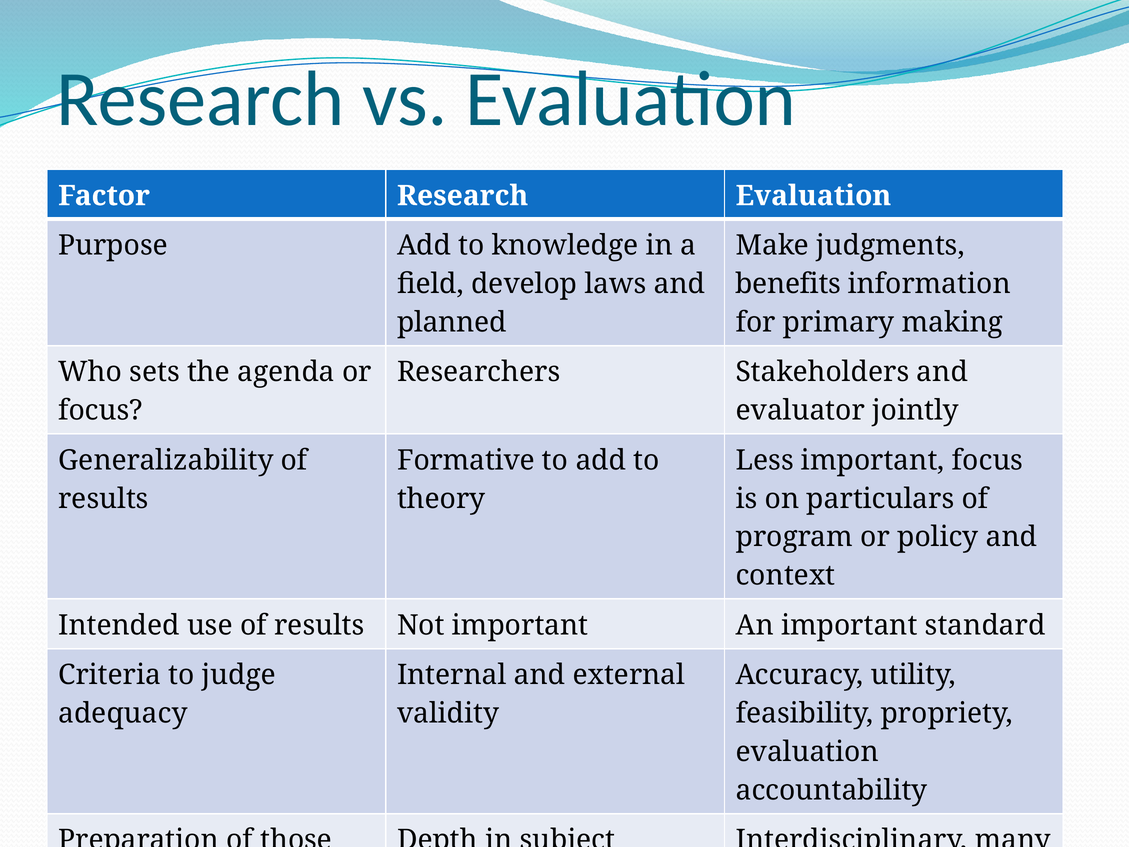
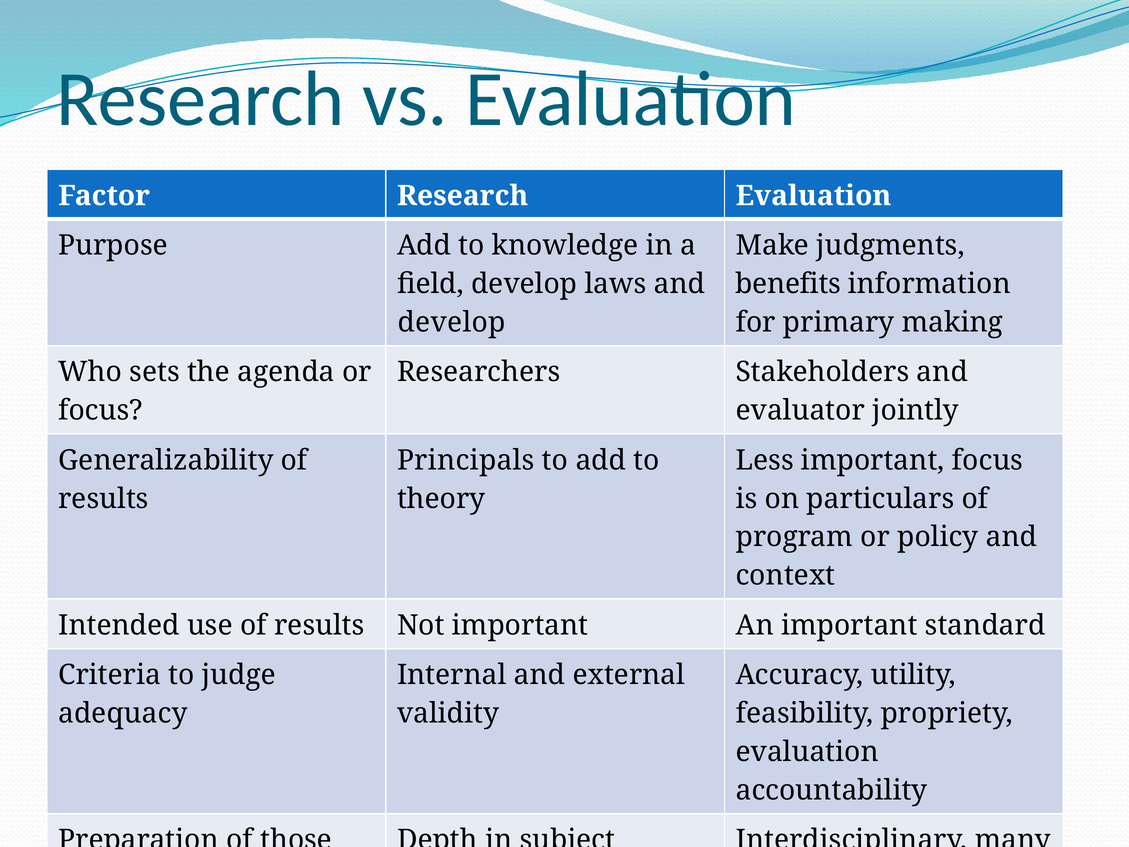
planned at (452, 322): planned -> develop
Formative: Formative -> Principals
